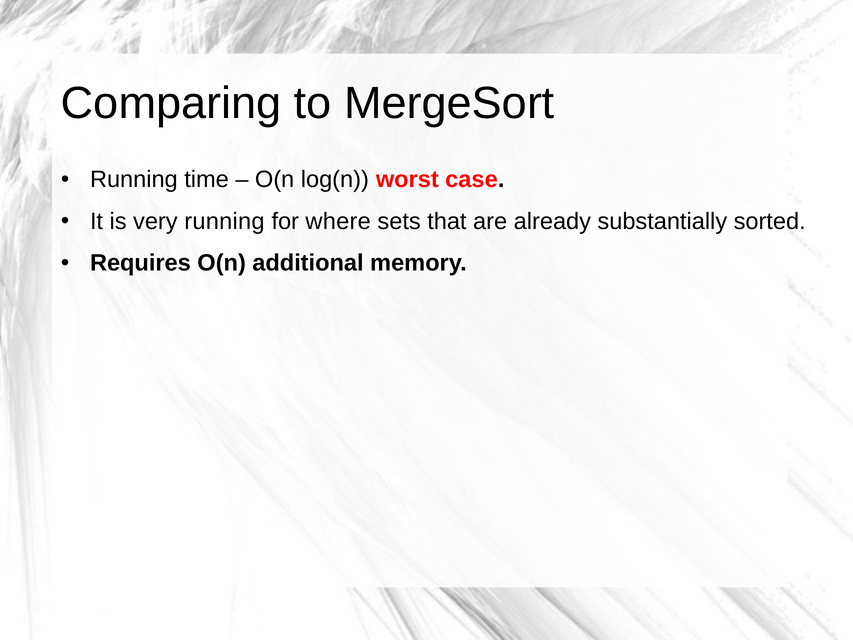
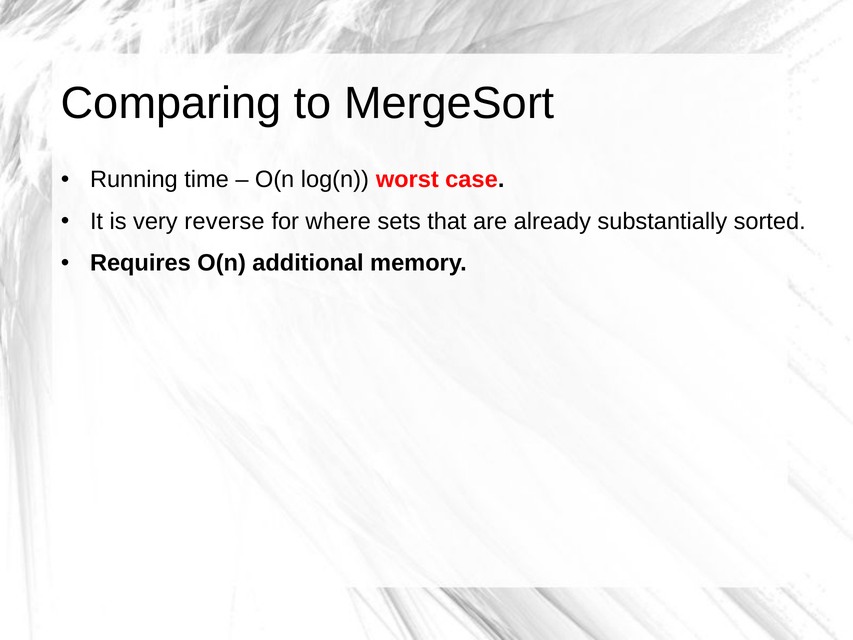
very running: running -> reverse
